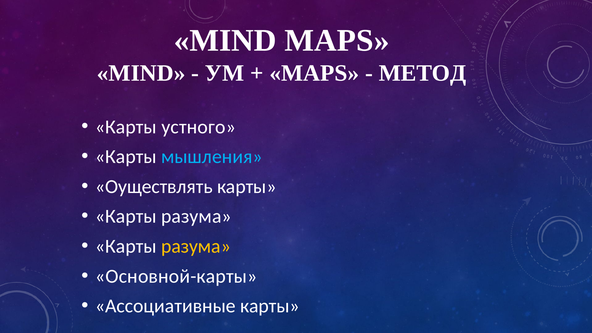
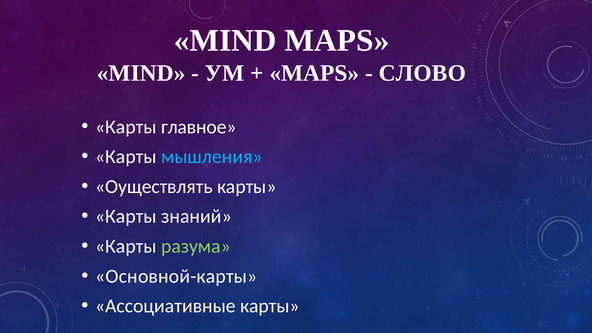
МЕТОД: МЕТОД -> СЛОВО
устного: устного -> главное
разума at (196, 216): разума -> знаний
разума at (196, 246) colour: yellow -> light green
